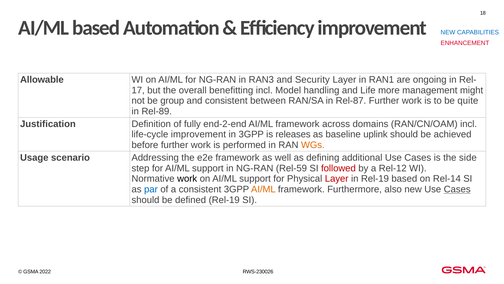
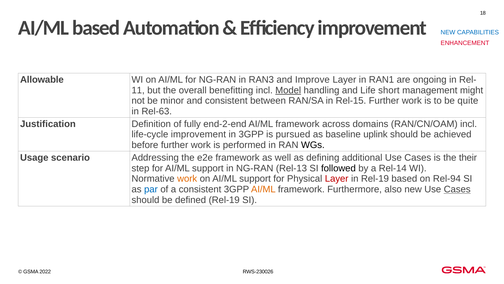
Security: Security -> Improve
17: 17 -> 11
Model underline: none -> present
more: more -> short
group: group -> minor
Rel-87: Rel-87 -> Rel-15
Rel-89: Rel-89 -> Rel-63
releases: releases -> pursued
WGs colour: orange -> black
side: side -> their
Rel-59: Rel-59 -> Rel-13
followed colour: red -> black
Rel-12: Rel-12 -> Rel-14
work at (187, 179) colour: black -> orange
Rel-14: Rel-14 -> Rel-94
